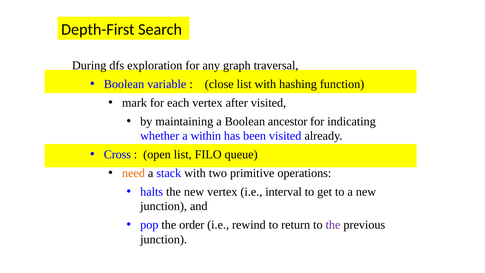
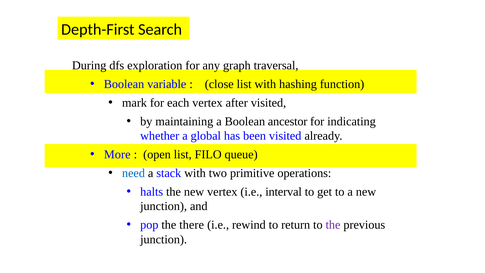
within: within -> global
Cross: Cross -> More
need colour: orange -> blue
order: order -> there
